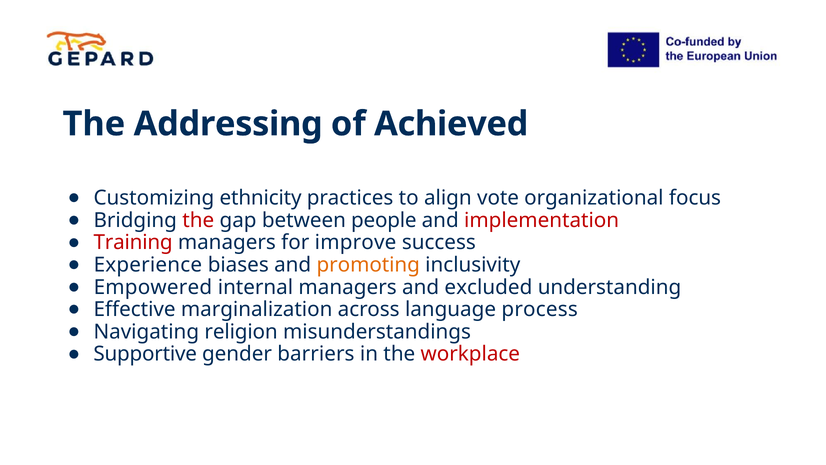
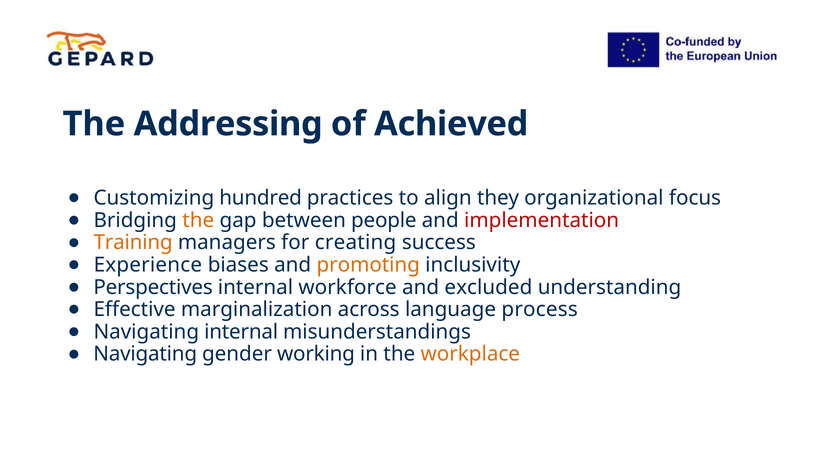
ethnicity: ethnicity -> hundred
vote: vote -> they
the at (198, 220) colour: red -> orange
Training colour: red -> orange
improve: improve -> creating
Empowered: Empowered -> Perspectives
internal managers: managers -> workforce
Navigating religion: religion -> internal
Supportive at (145, 354): Supportive -> Navigating
barriers: barriers -> working
workplace colour: red -> orange
